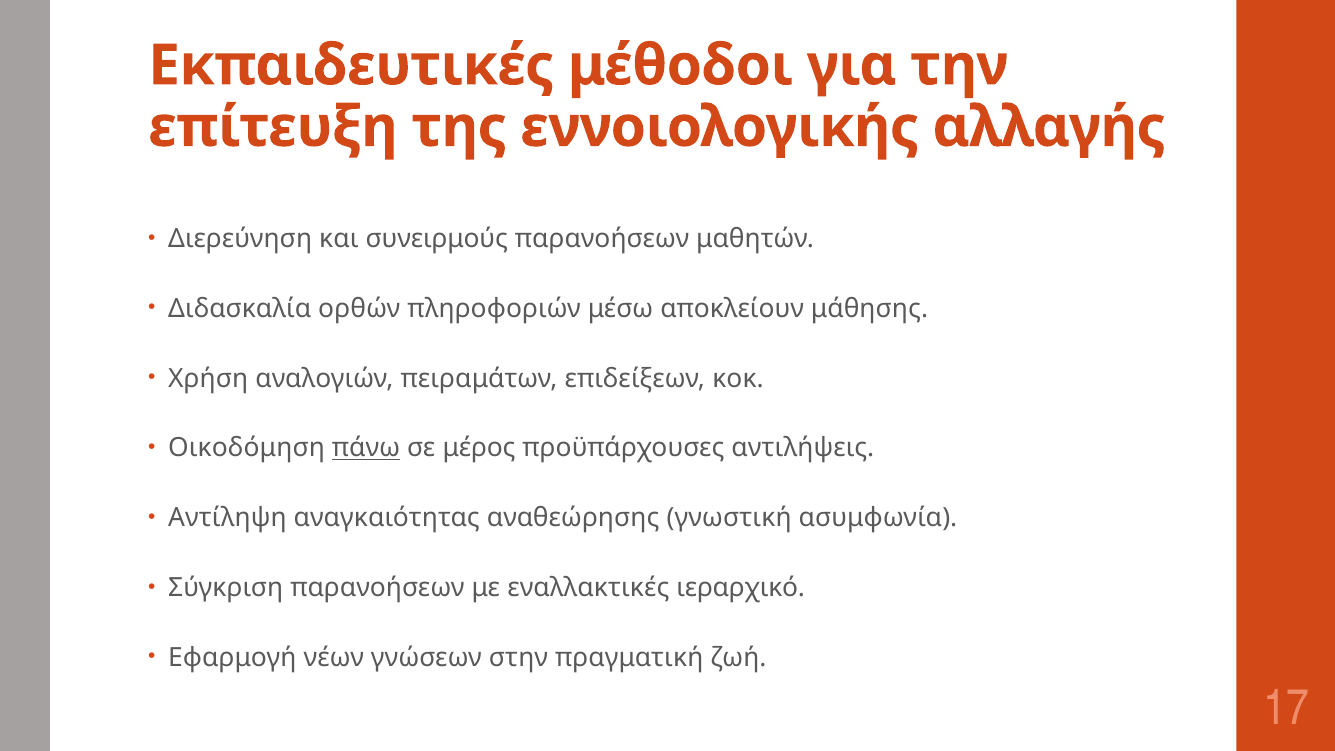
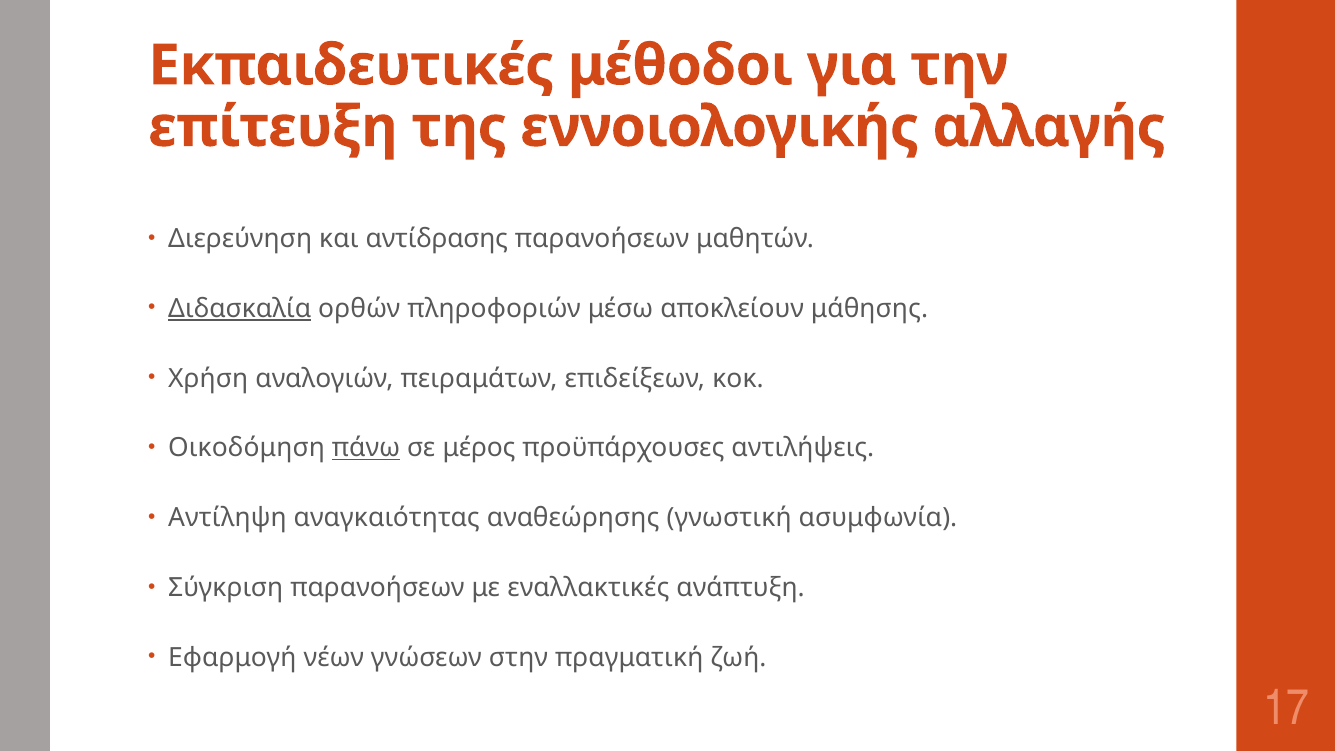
συνειρμούς: συνειρμούς -> αντίδρασης
Διδασκαλία underline: none -> present
ιεραρχικό: ιεραρχικό -> ανάπτυξη
